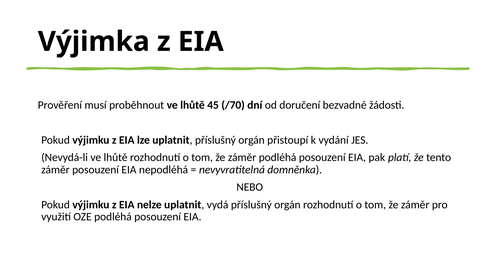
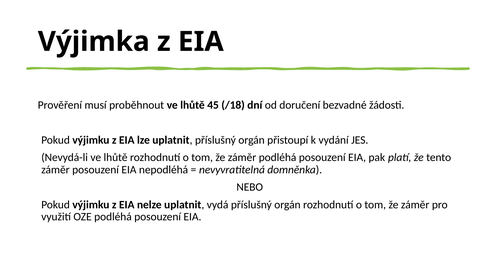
/70: /70 -> /18
